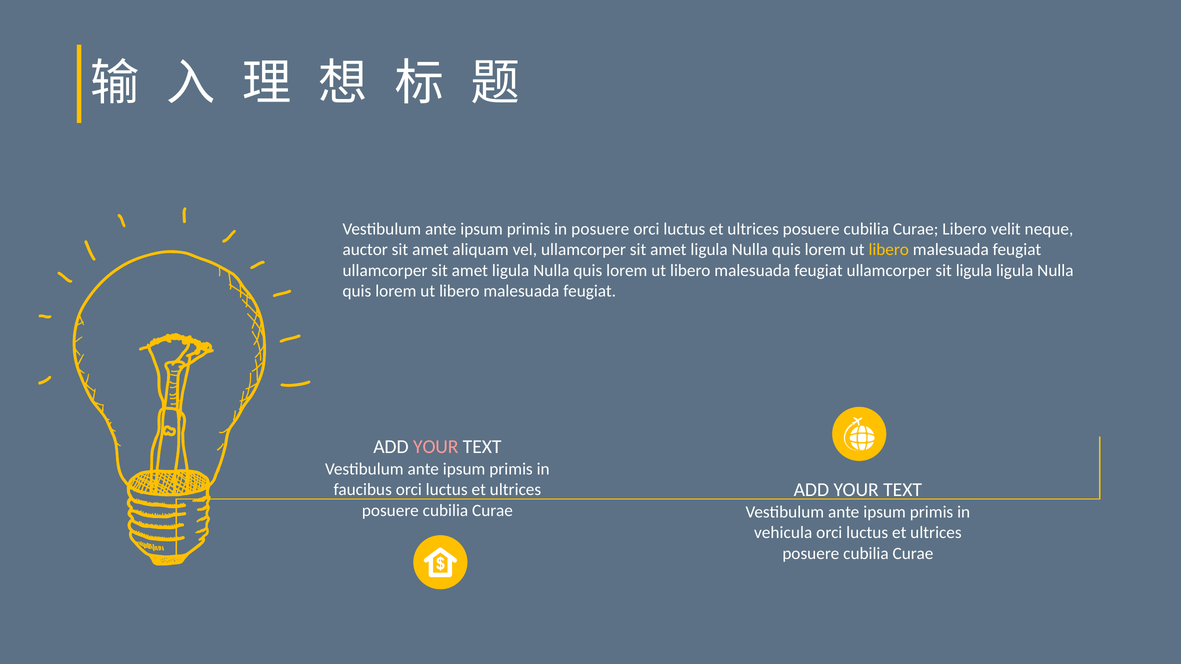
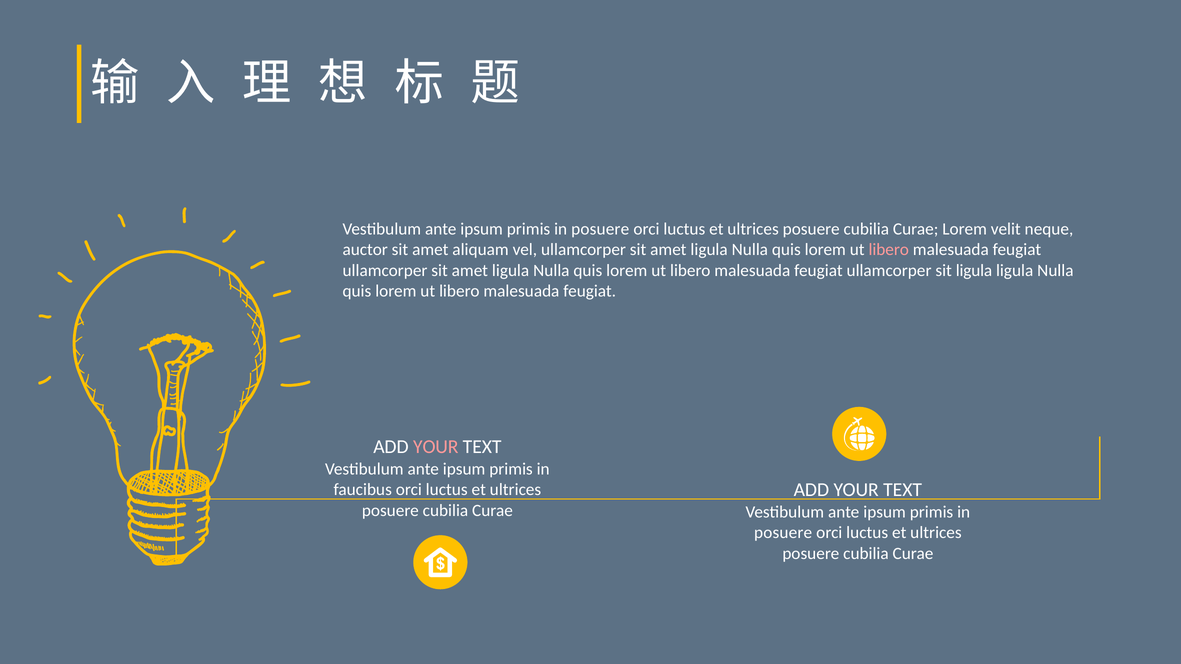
Curae Libero: Libero -> Lorem
libero at (889, 250) colour: yellow -> pink
vehicula at (783, 533): vehicula -> posuere
